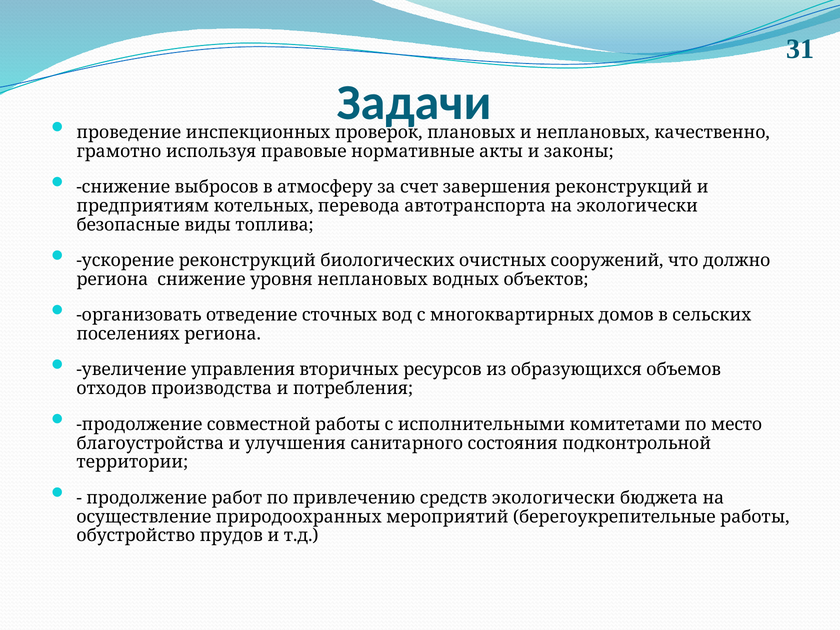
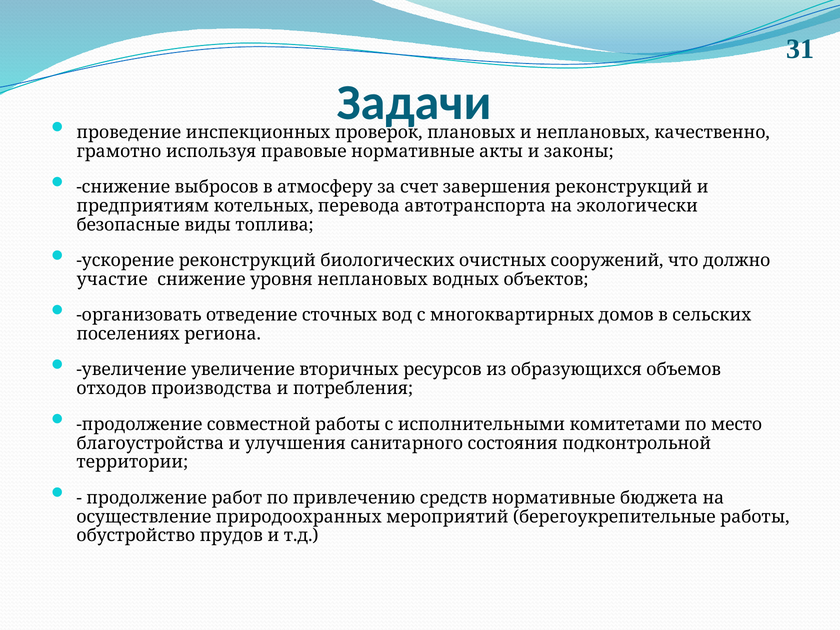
региона at (112, 279): региона -> участие
увеличение управления: управления -> увеличение
средств экологически: экологически -> нормативные
